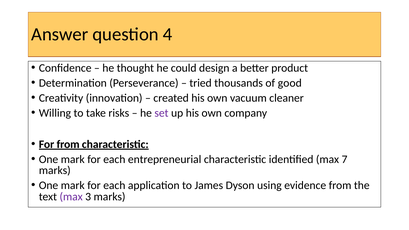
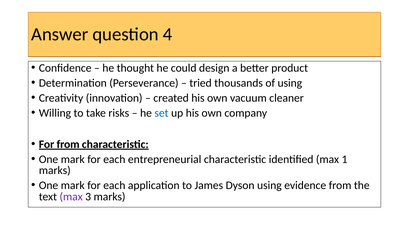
of good: good -> using
set colour: purple -> blue
7: 7 -> 1
